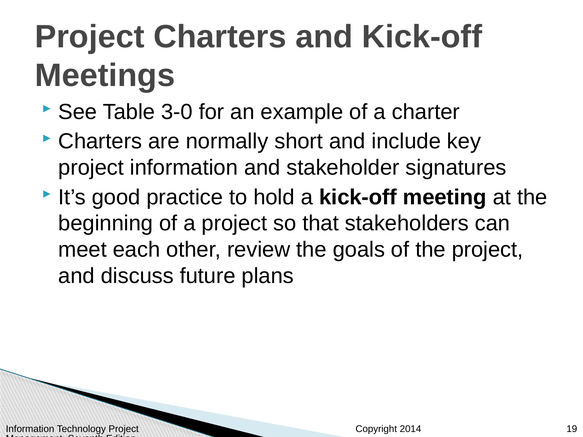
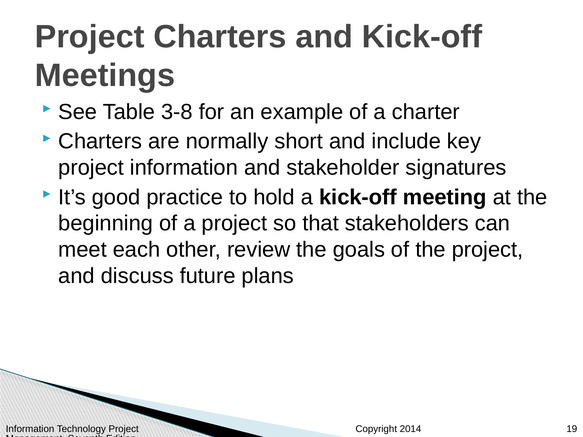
3-0: 3-0 -> 3-8
